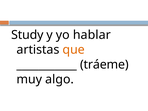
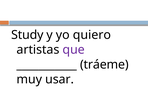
hablar: hablar -> quiero
que colour: orange -> purple
algo: algo -> usar
